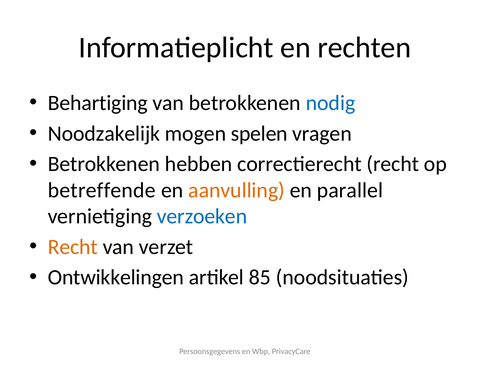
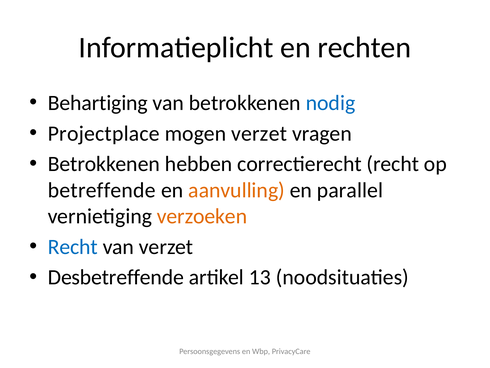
Noodzakelijk: Noodzakelijk -> Projectplace
mogen spelen: spelen -> verzet
verzoeken colour: blue -> orange
Recht at (73, 247) colour: orange -> blue
Ontwikkelingen: Ontwikkelingen -> Desbetreffende
85: 85 -> 13
